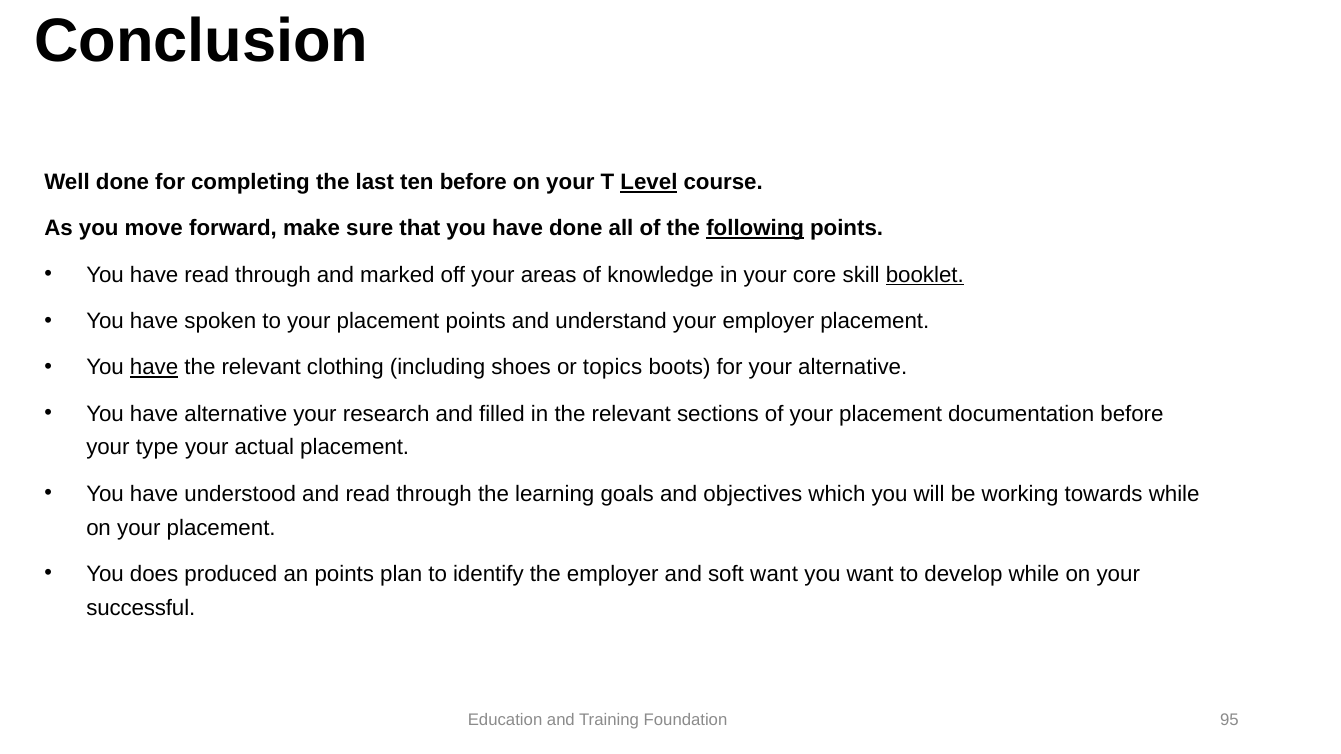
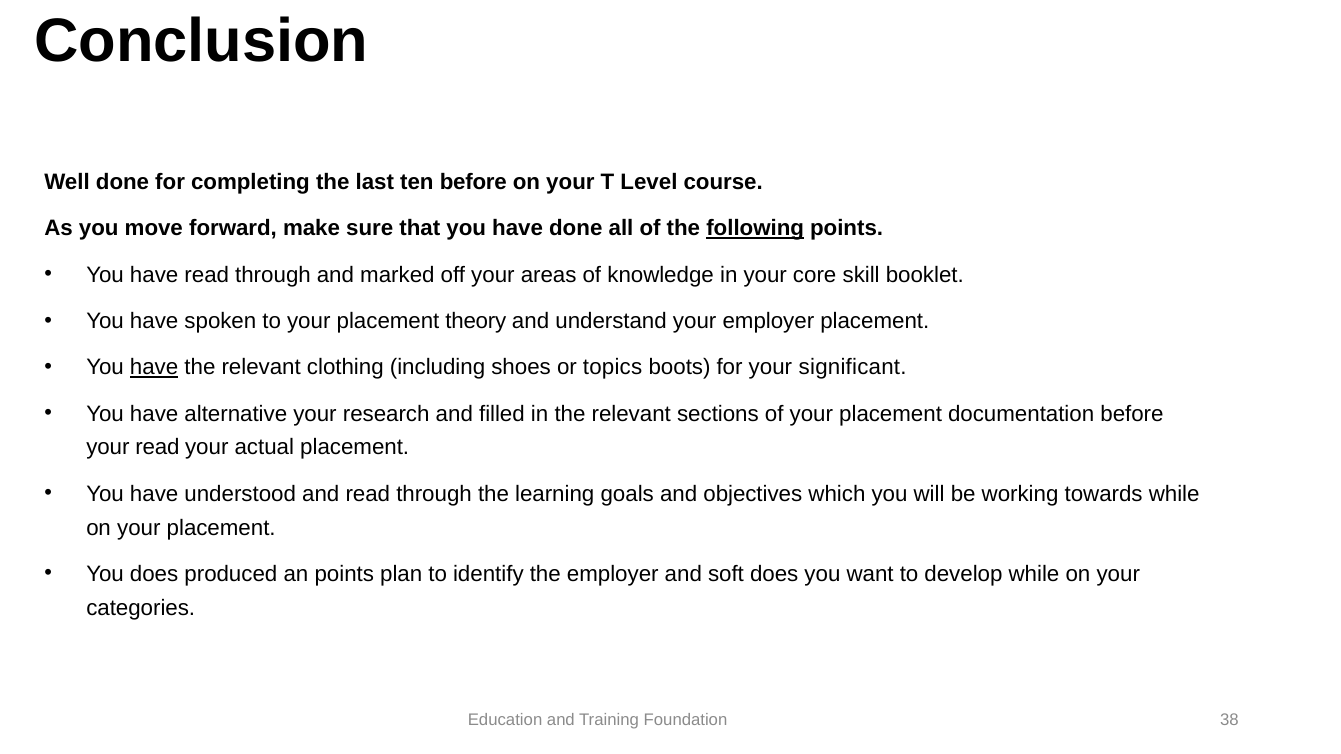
Level underline: present -> none
booklet underline: present -> none
placement points: points -> theory
your alternative: alternative -> significant
your type: type -> read
soft want: want -> does
successful: successful -> categories
95: 95 -> 38
